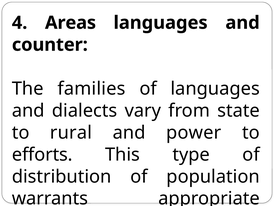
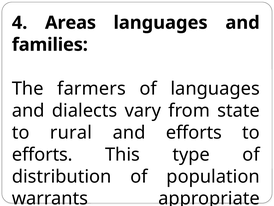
counter: counter -> families
families: families -> farmers
and power: power -> efforts
